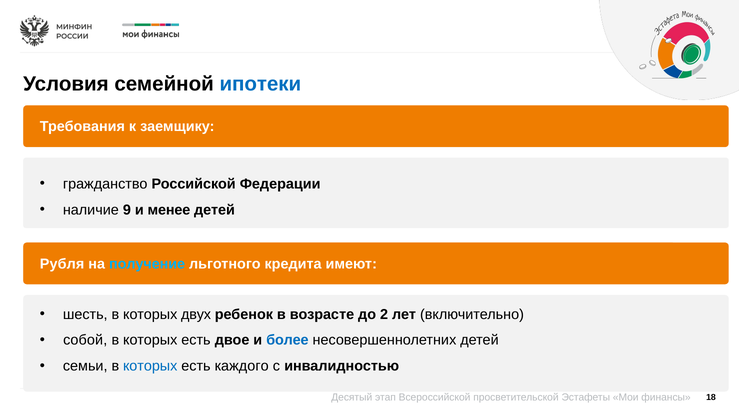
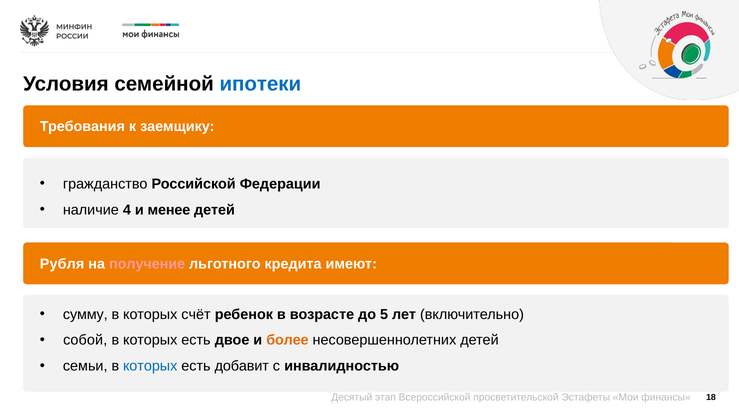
9: 9 -> 4
получение colour: light blue -> pink
шесть: шесть -> сумму
двух: двух -> счёт
2: 2 -> 5
более colour: blue -> orange
каждого: каждого -> добавит
